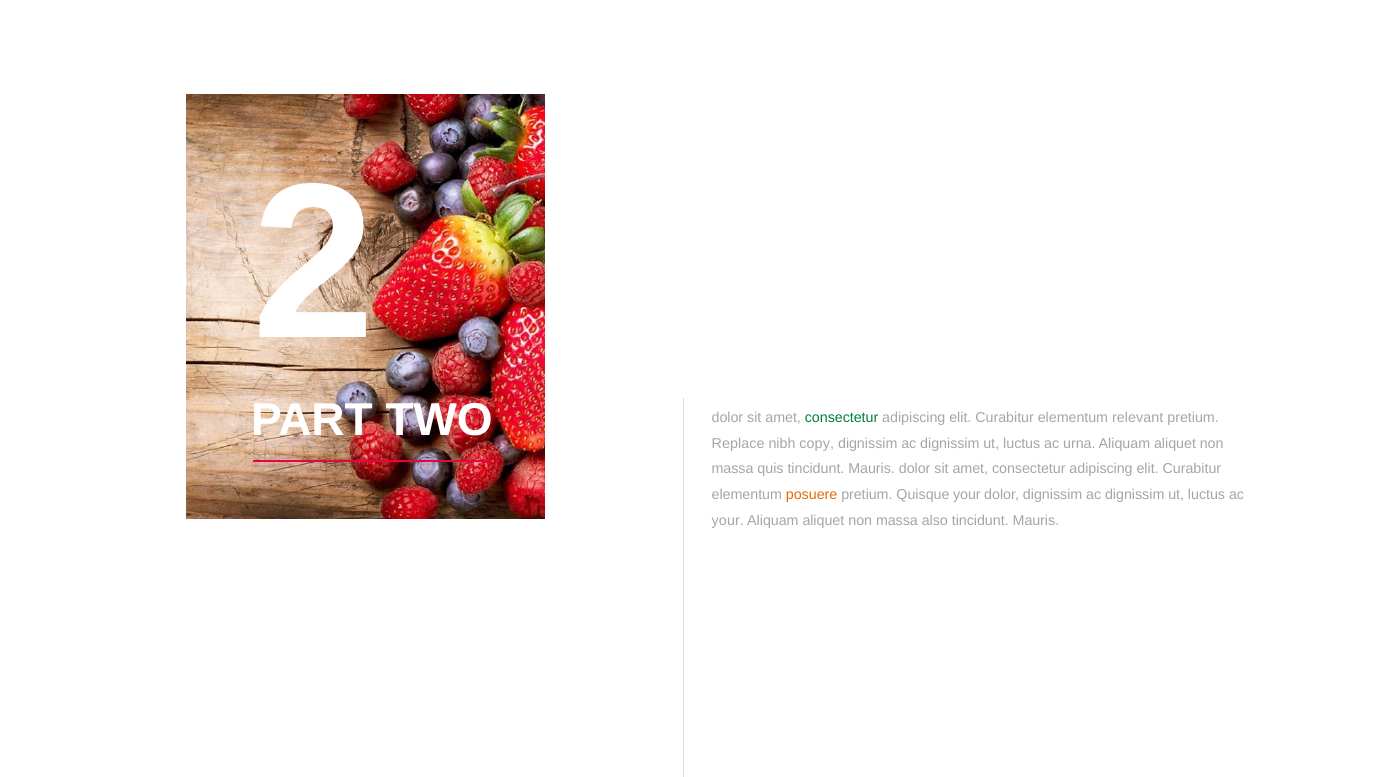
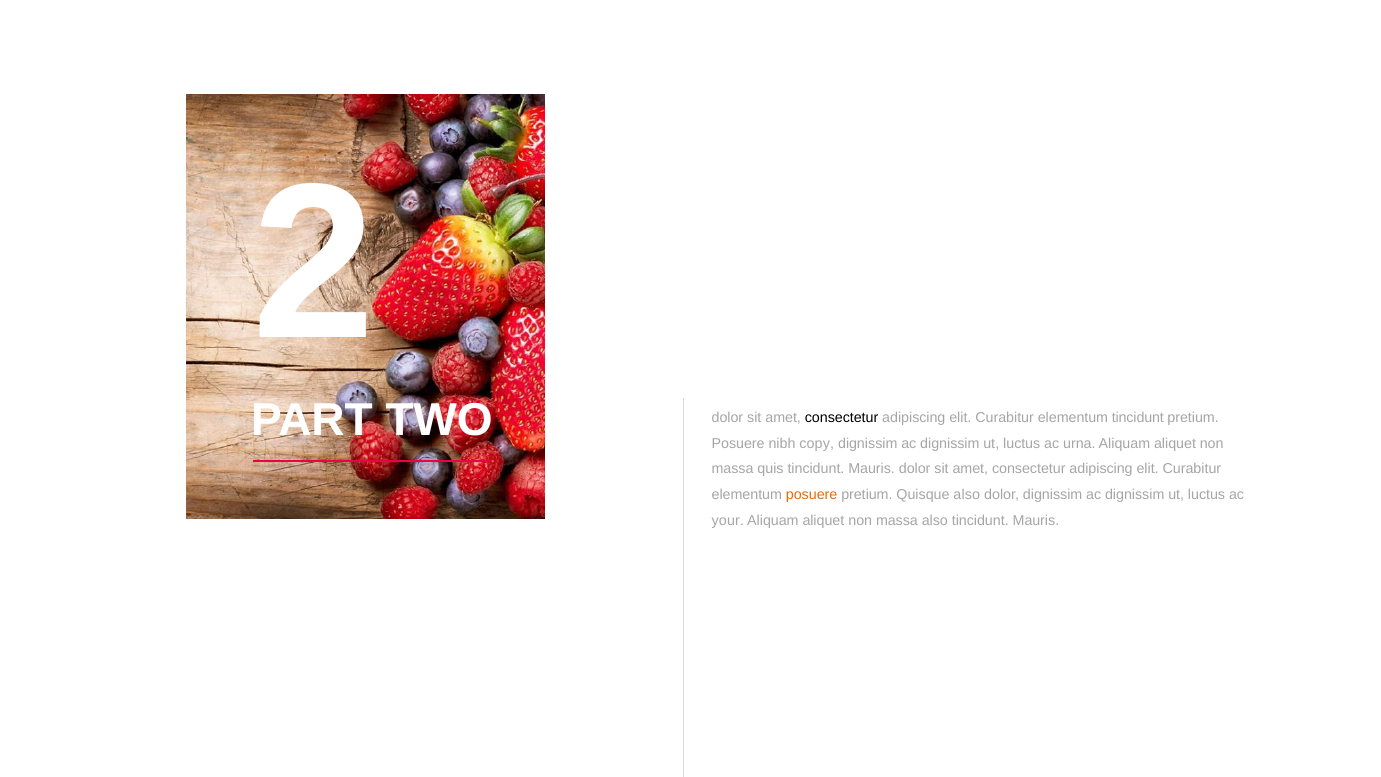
consectetur at (842, 418) colour: green -> black
elementum relevant: relevant -> tincidunt
Replace at (738, 443): Replace -> Posuere
Quisque your: your -> also
